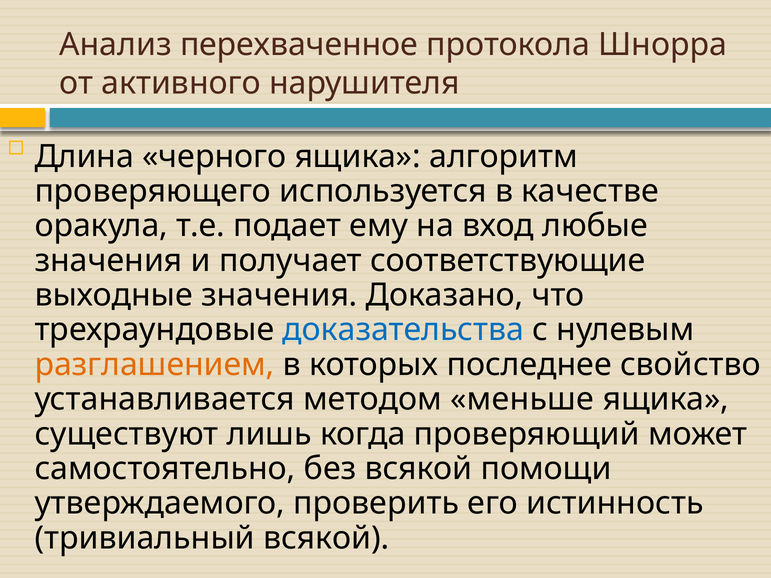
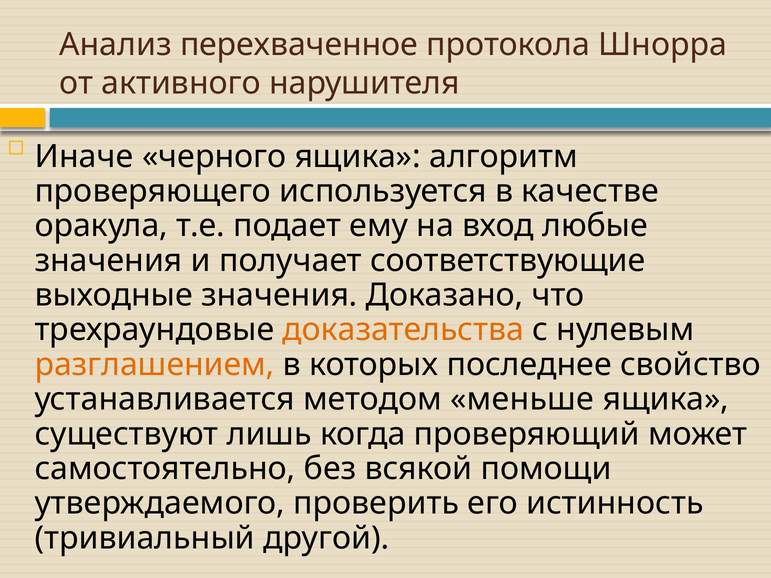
Длина: Длина -> Иначе
доказательства colour: blue -> orange
тривиальный всякой: всякой -> другой
